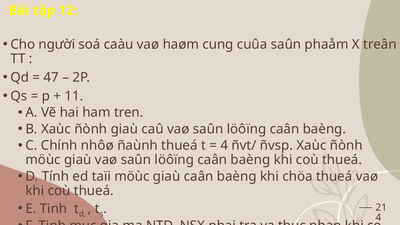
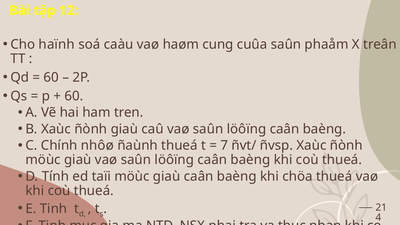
người: người -> haïnh
47 at (51, 77): 47 -> 60
11 at (74, 96): 11 -> 60
4 at (224, 145): 4 -> 7
